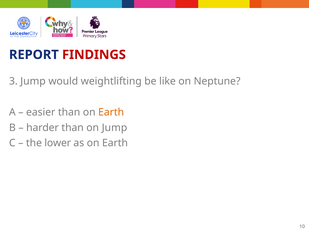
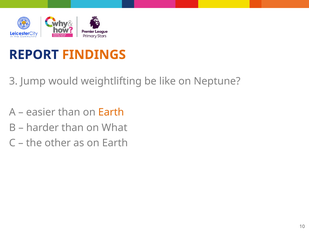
FINDINGS colour: red -> orange
on Jump: Jump -> What
lower: lower -> other
